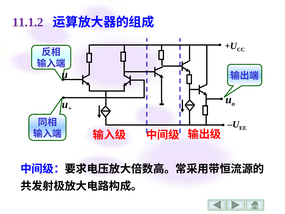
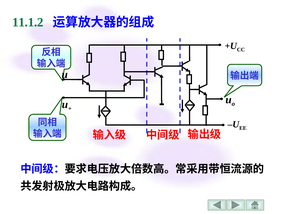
11.1.2 colour: purple -> green
